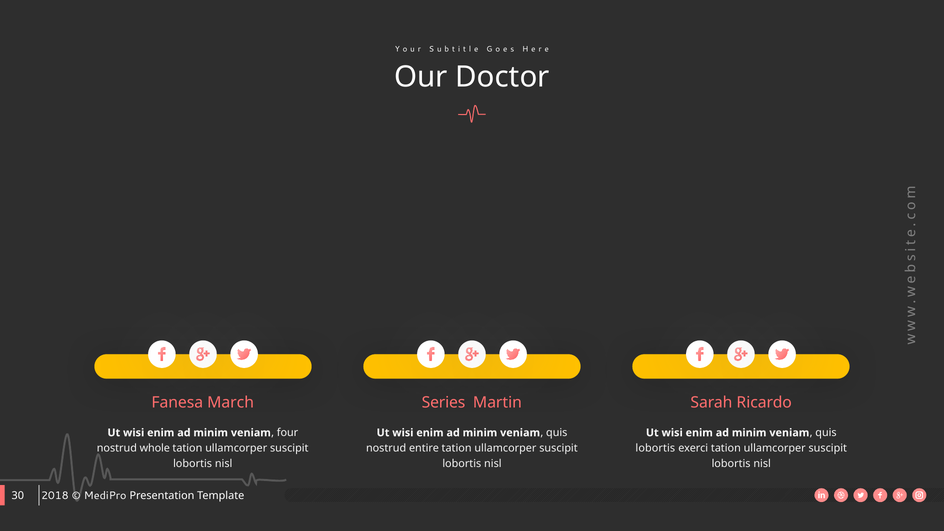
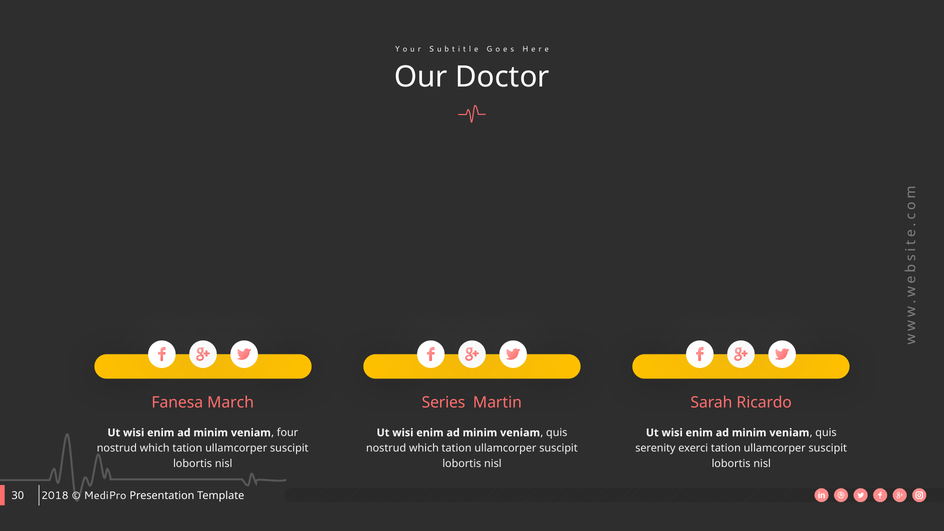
whole at (155, 448): whole -> which
entire at (424, 448): entire -> which
lobortis at (655, 448): lobortis -> serenity
